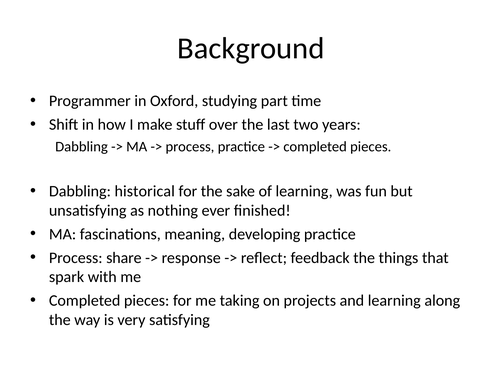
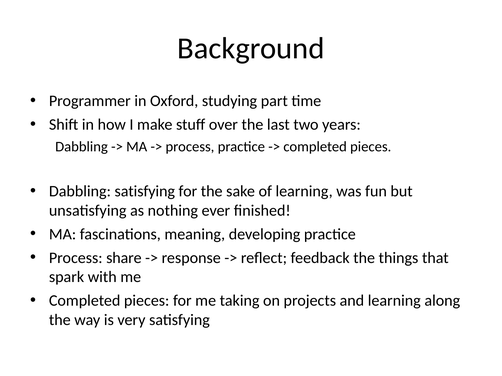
Dabbling historical: historical -> satisfying
